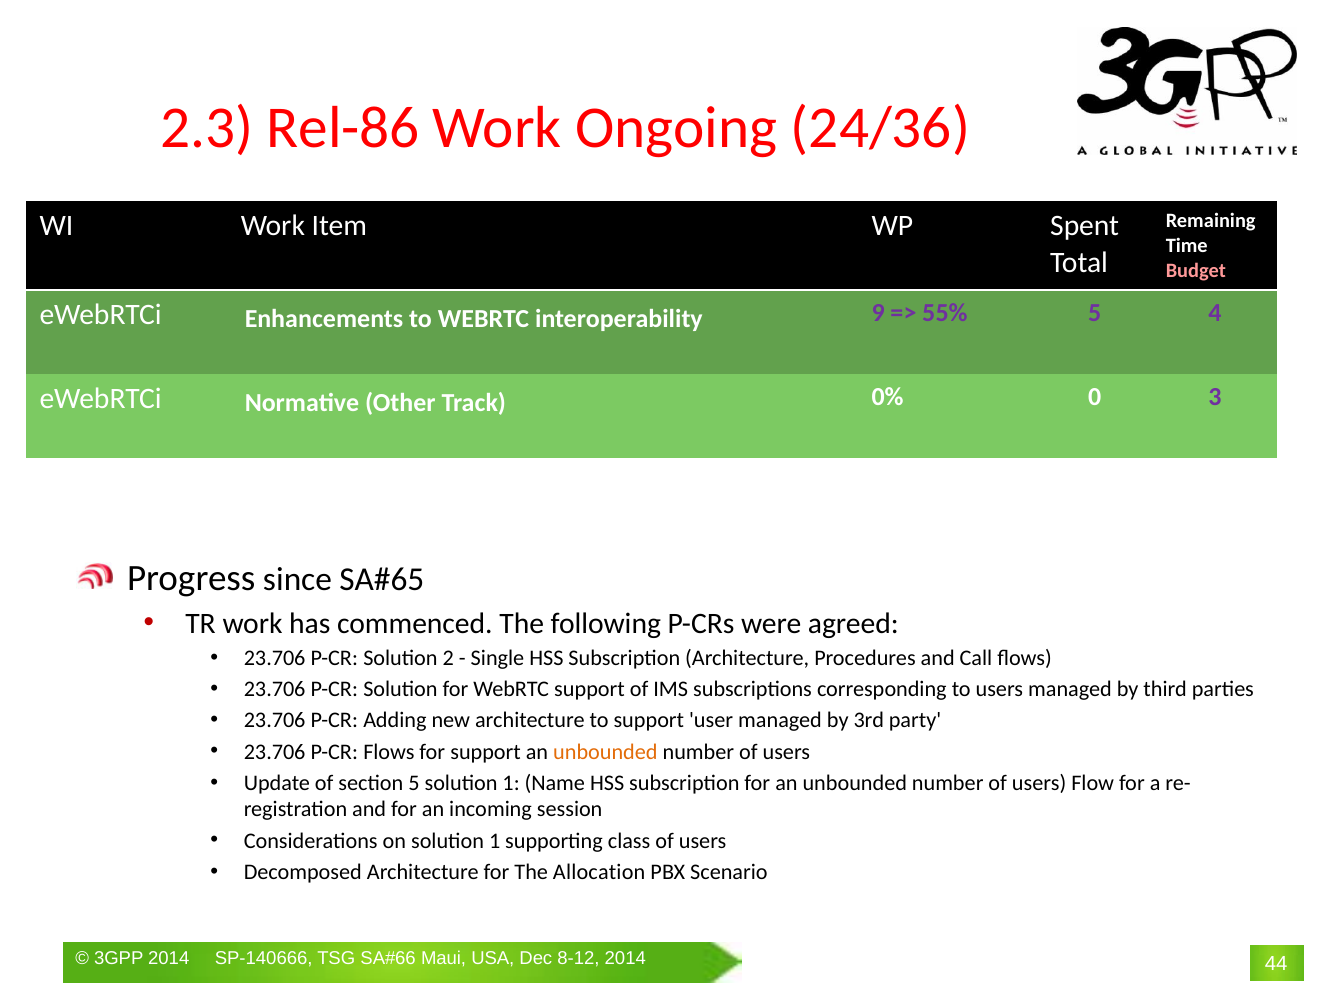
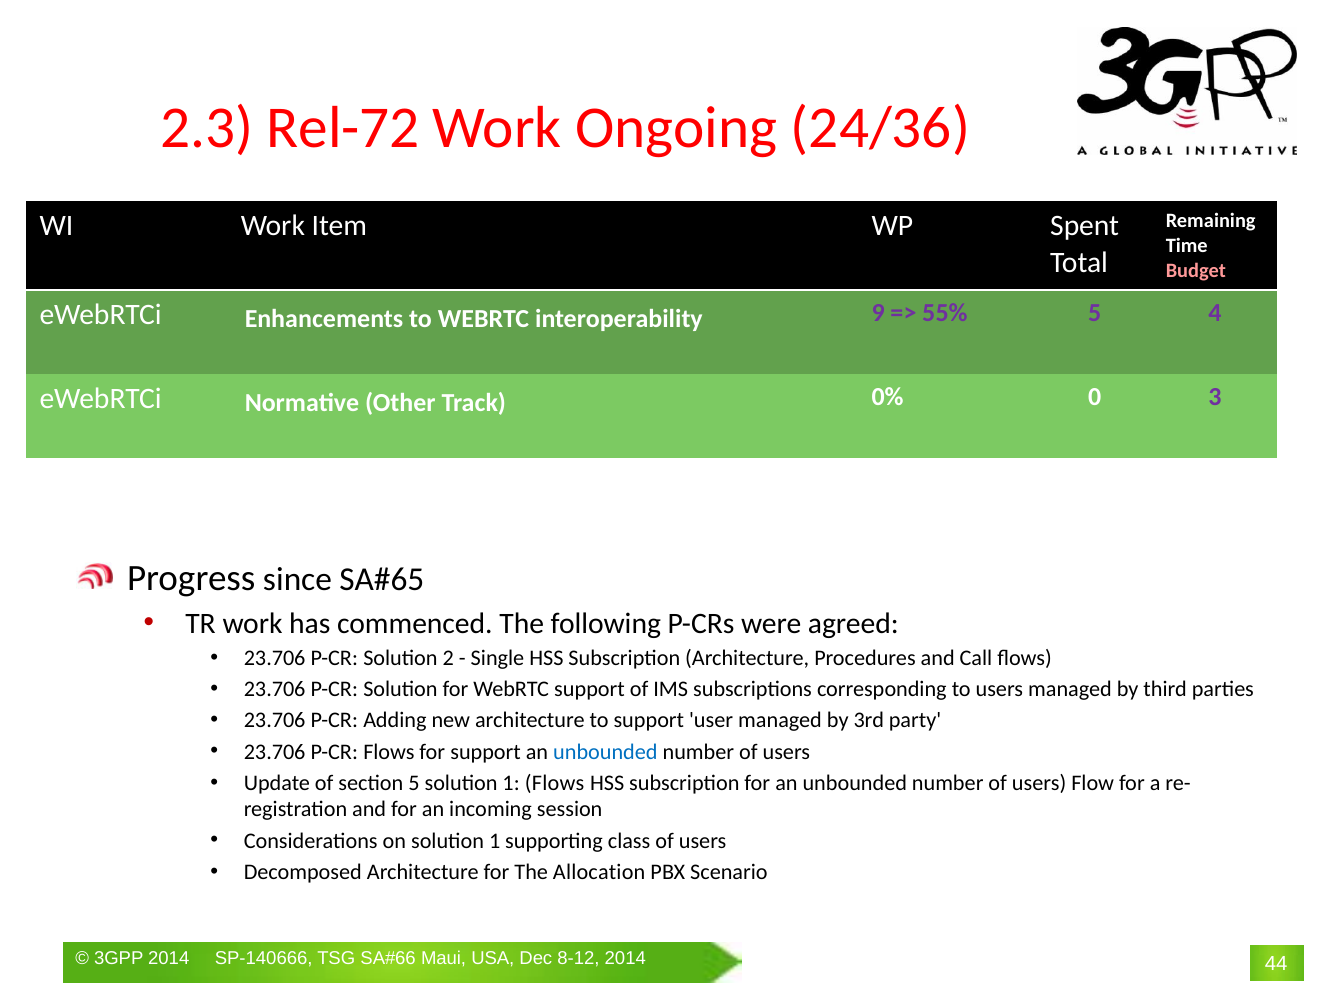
Rel-86: Rel-86 -> Rel-72
unbounded at (605, 752) colour: orange -> blue
1 Name: Name -> Flows
